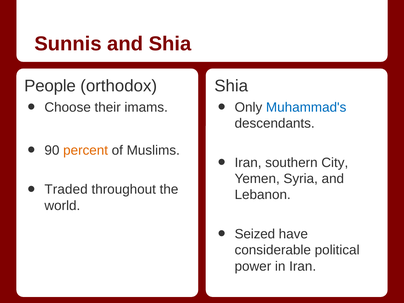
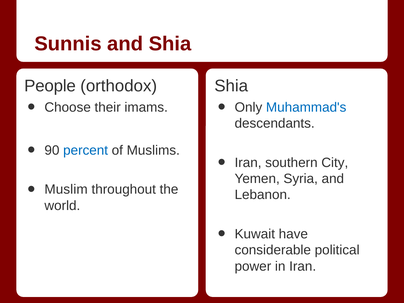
percent colour: orange -> blue
Traded: Traded -> Muslim
Seized: Seized -> Kuwait
